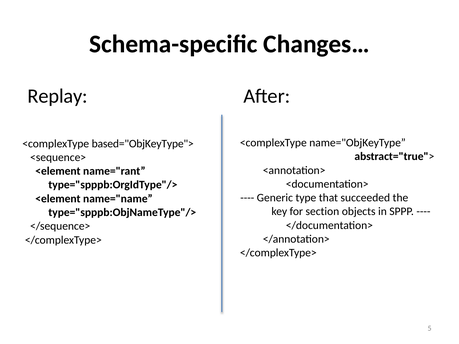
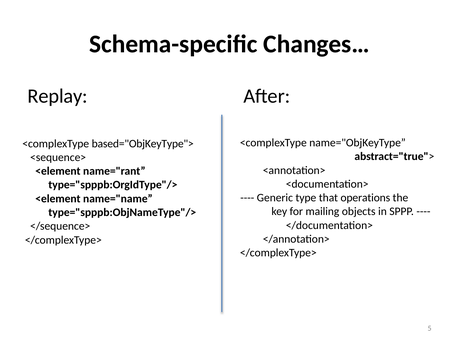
succeeded: succeeded -> operations
section: section -> mailing
